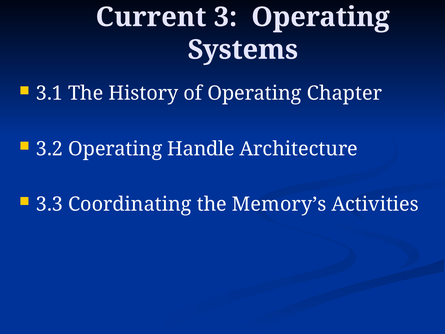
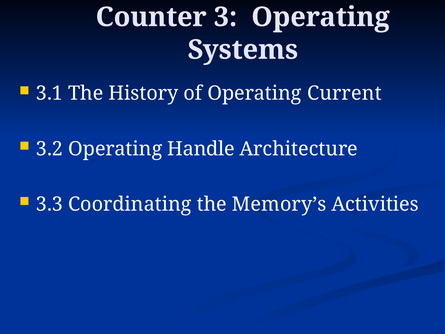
Current: Current -> Counter
Chapter: Chapter -> Current
